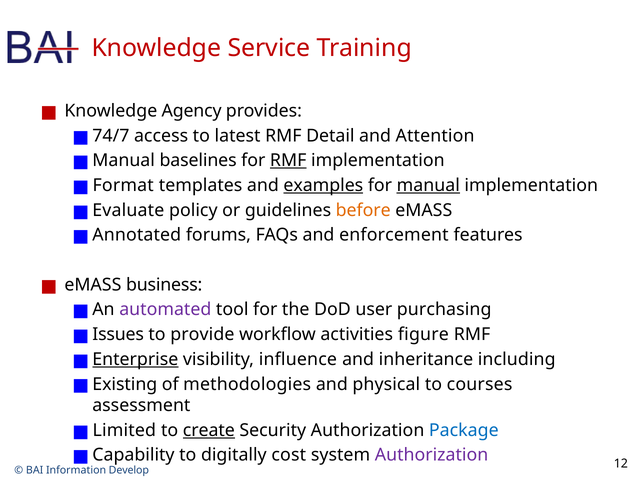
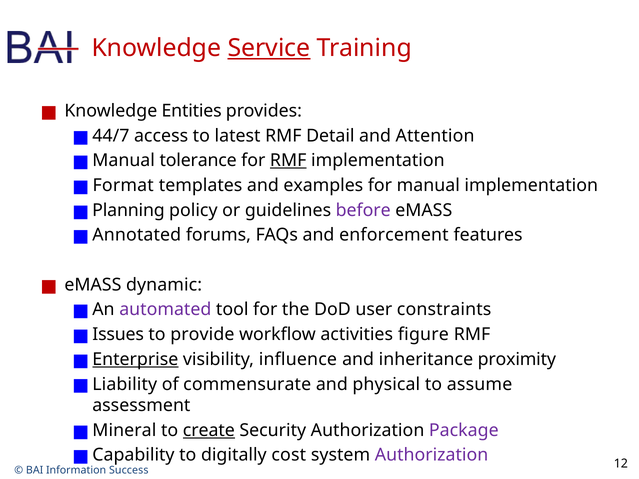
Service underline: none -> present
Agency: Agency -> Entities
74/7: 74/7 -> 44/7
baselines: baselines -> tolerance
examples underline: present -> none
manual at (428, 186) underline: present -> none
Evaluate: Evaluate -> Planning
before colour: orange -> purple
business: business -> dynamic
purchasing: purchasing -> constraints
including: including -> proximity
Existing: Existing -> Liability
methodologies: methodologies -> commensurate
courses: courses -> assume
Limited: Limited -> Mineral
Package colour: blue -> purple
Develop: Develop -> Success
